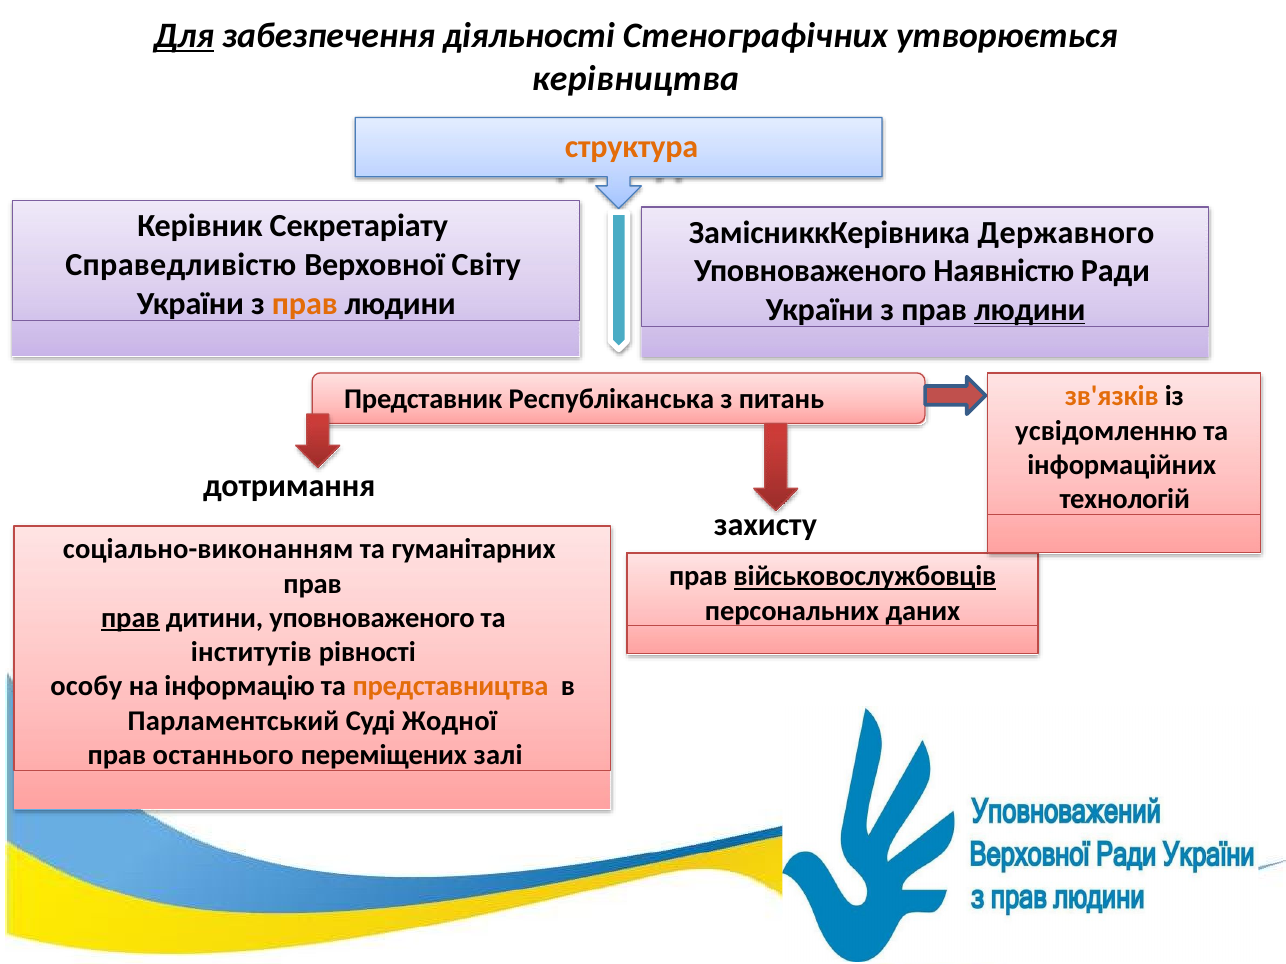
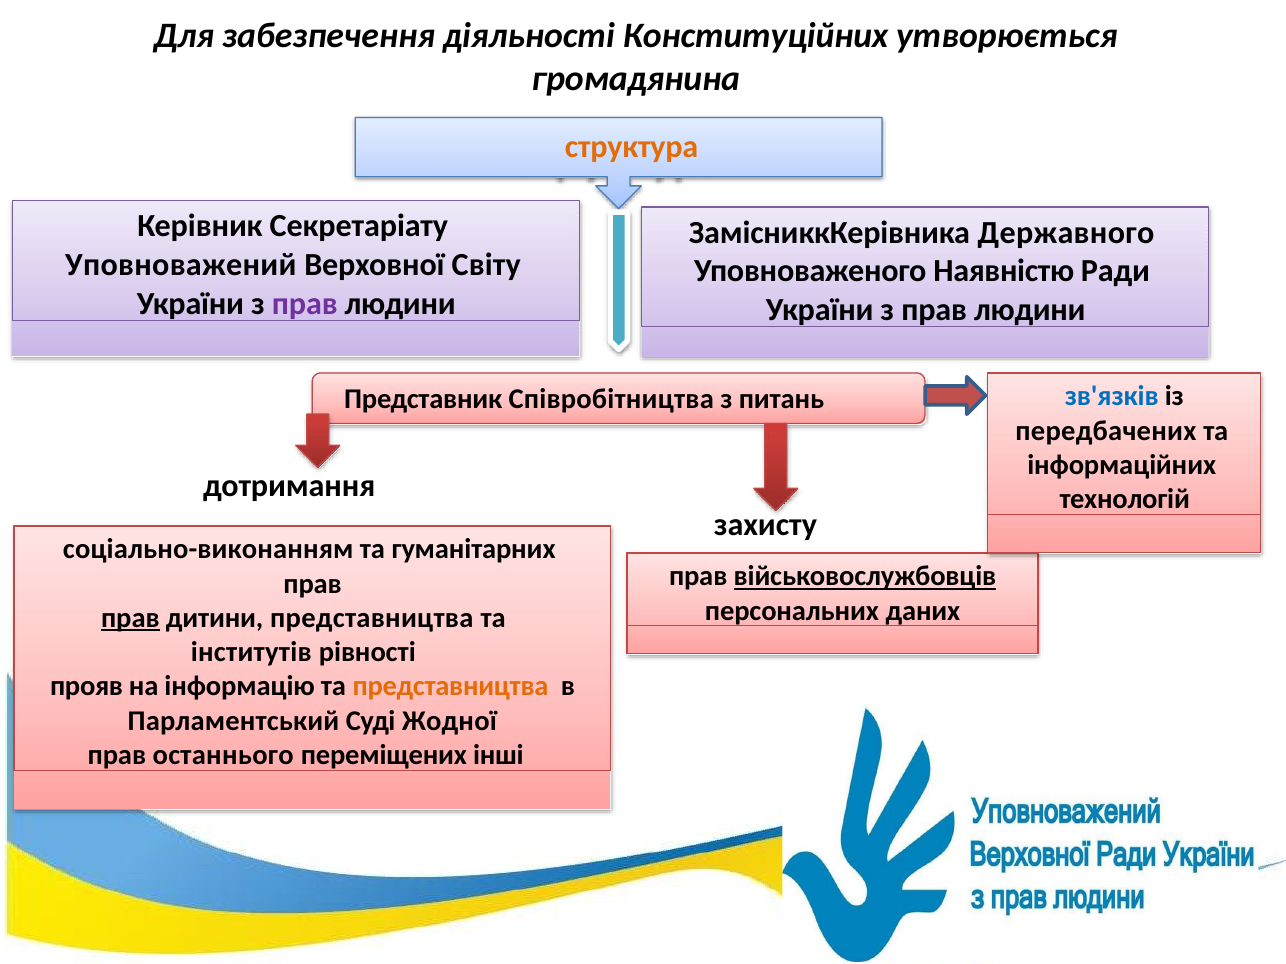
Для underline: present -> none
Стенографічних: Стенографічних -> Конституційних
керівництва: керівництва -> громадянина
Справедливістю: Справедливістю -> Уповноважений
прав at (305, 304) colour: orange -> purple
людини at (1030, 310) underline: present -> none
зв'язків colour: orange -> blue
Республіканська: Республіканська -> Співробітництва
усвідомленню: усвідомленню -> передбачених
дитини уповноваженого: уповноваженого -> представництва
особу: особу -> прояв
залі: залі -> інші
